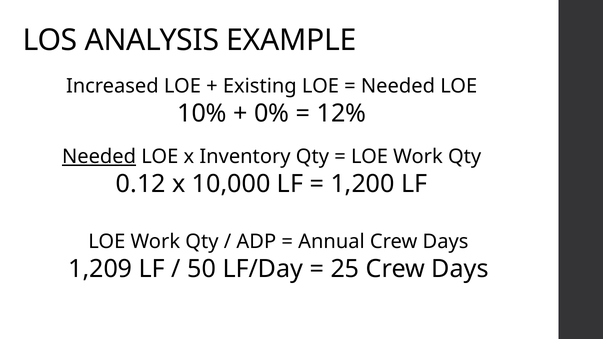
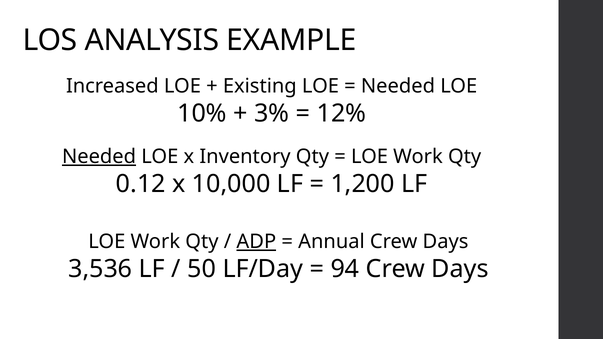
0%: 0% -> 3%
ADP underline: none -> present
1,209: 1,209 -> 3,536
25: 25 -> 94
